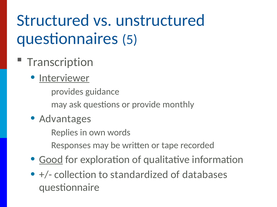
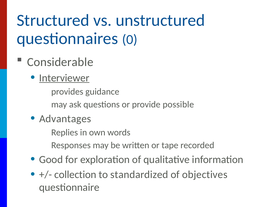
5: 5 -> 0
Transcription: Transcription -> Considerable
monthly: monthly -> possible
Good underline: present -> none
databases: databases -> objectives
